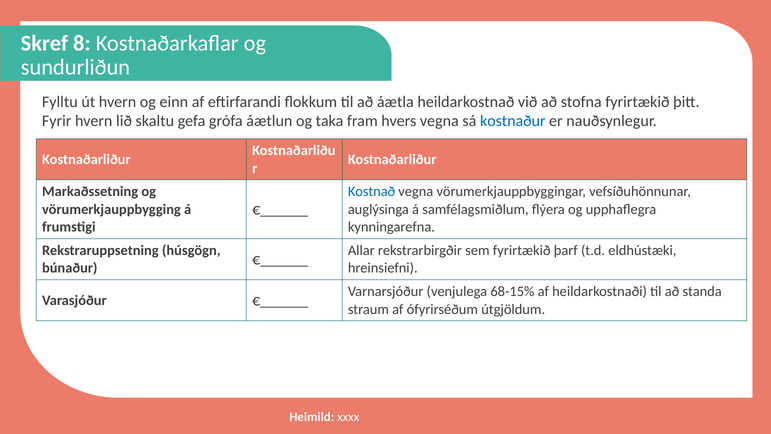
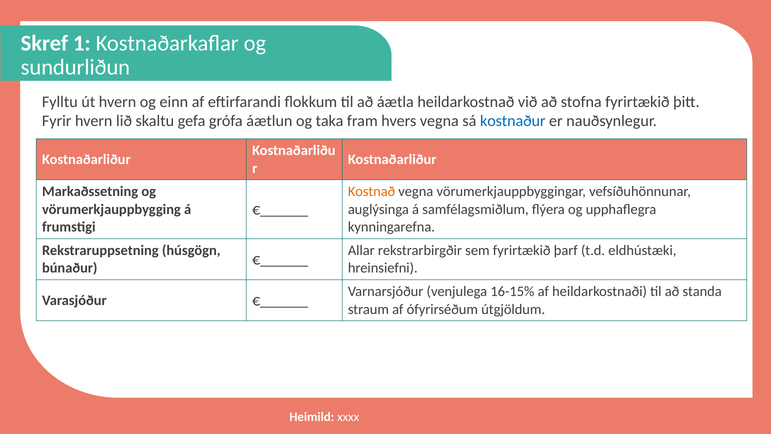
8: 8 -> 1
Kostnað colour: blue -> orange
68-15%: 68-15% -> 16-15%
